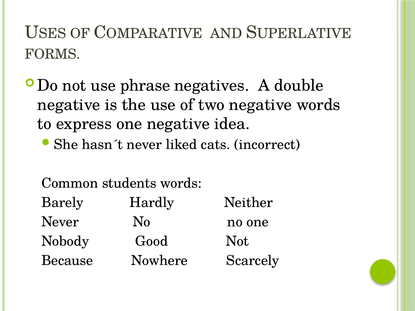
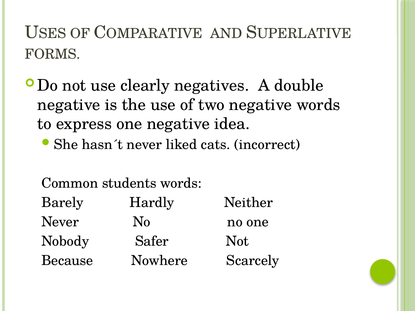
phrase: phrase -> clearly
Good: Good -> Safer
